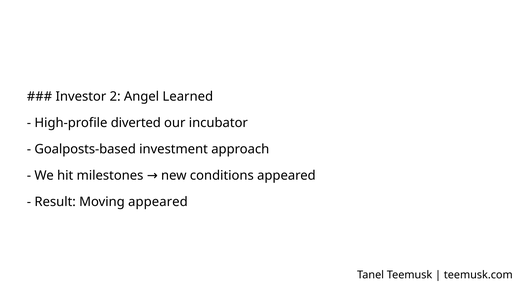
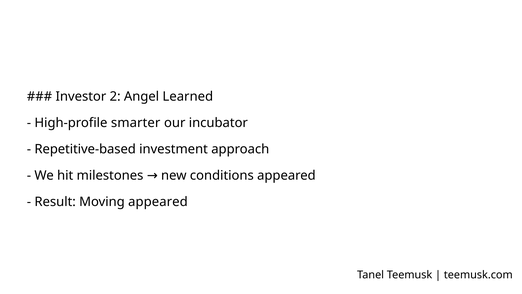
diverted: diverted -> smarter
Goalposts-based: Goalposts-based -> Repetitive-based
